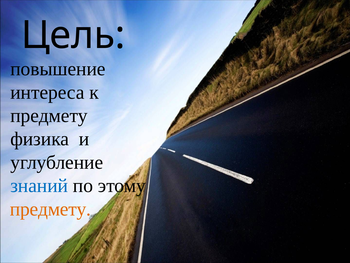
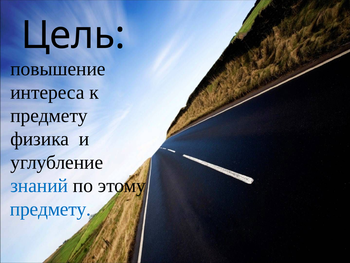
предмету at (50, 209) colour: orange -> blue
